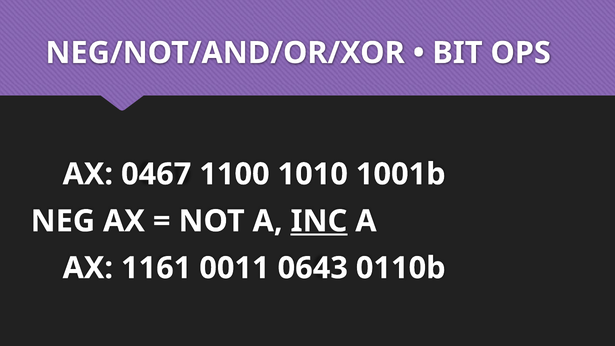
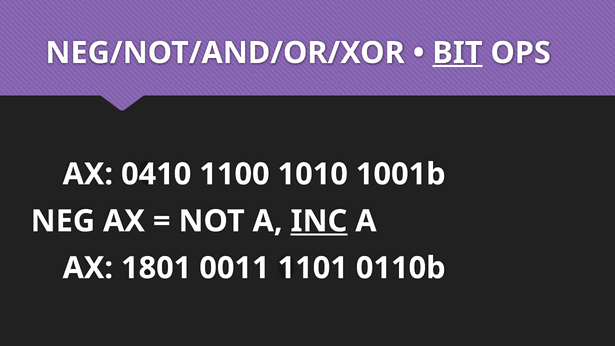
BIT underline: none -> present
0467: 0467 -> 0410
1161: 1161 -> 1801
0643: 0643 -> 1101
